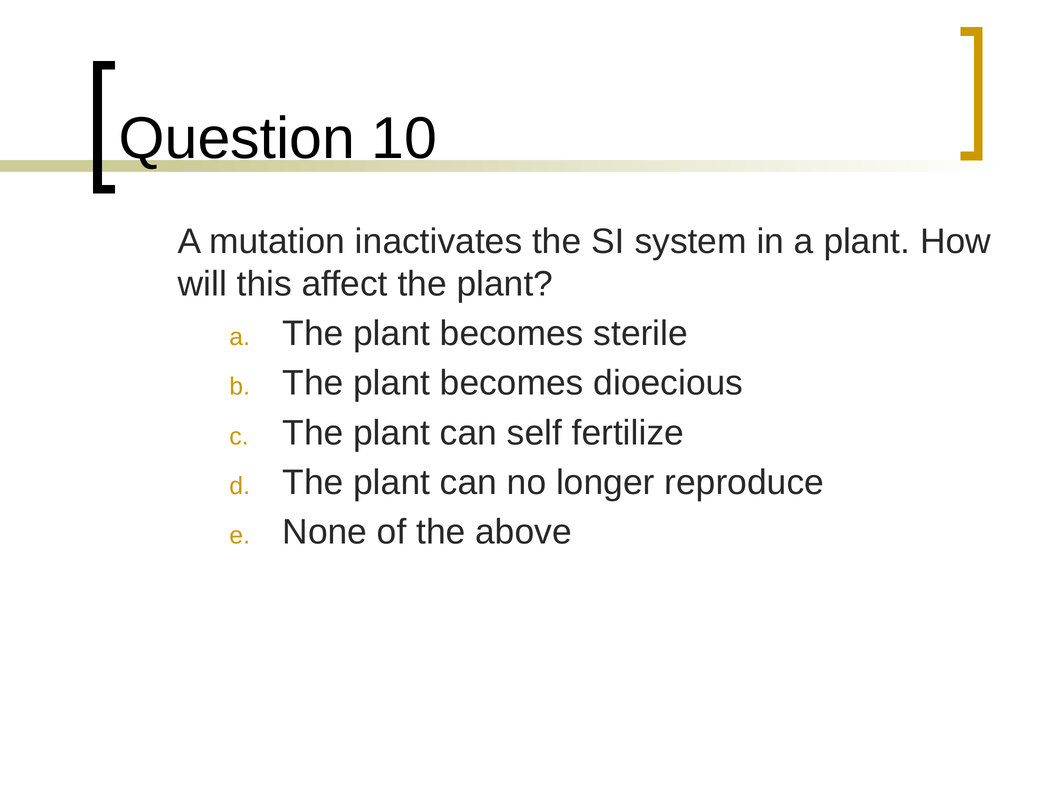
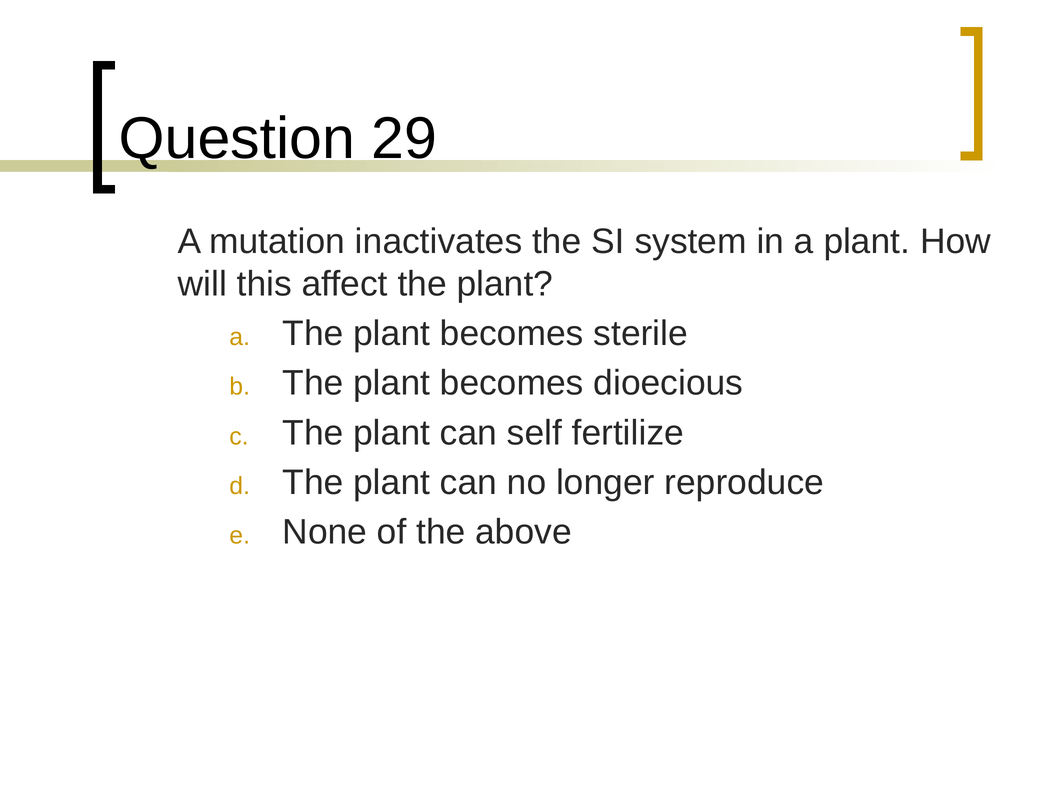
10: 10 -> 29
